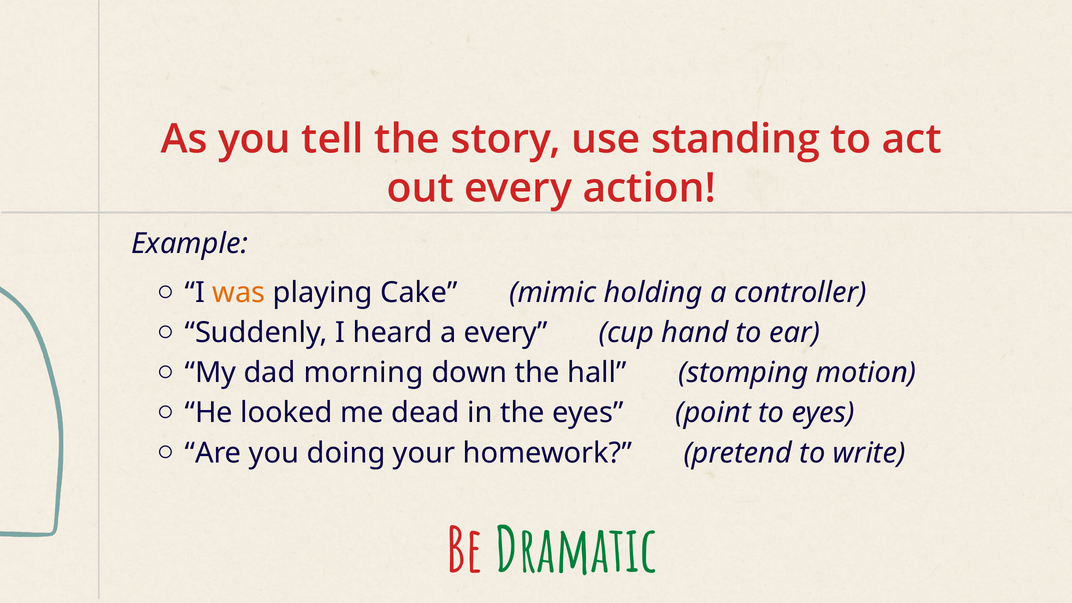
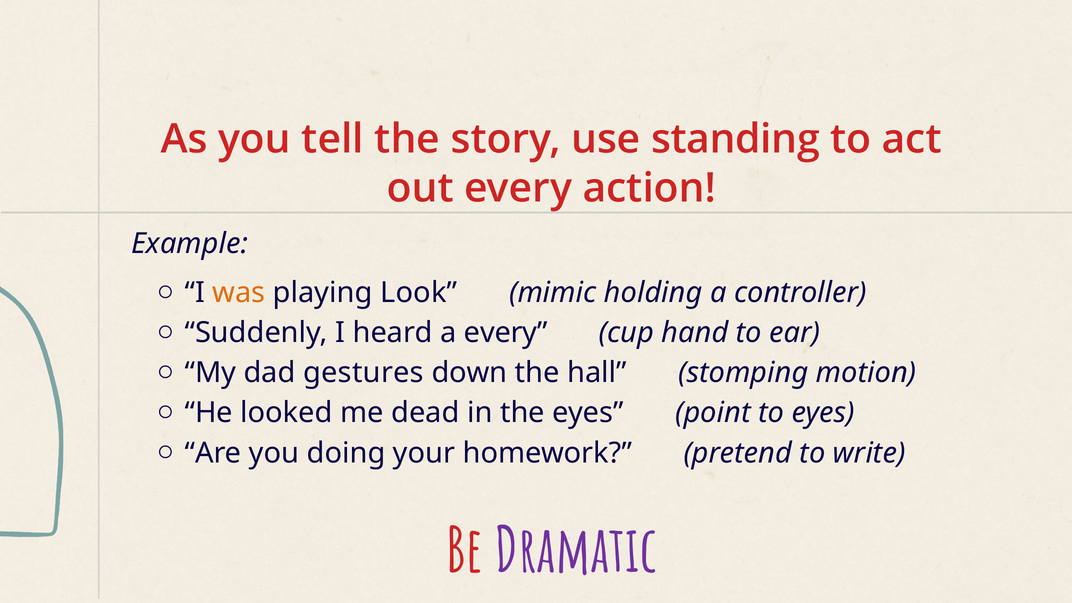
Cake: Cake -> Look
morning: morning -> gestures
Dramatic colour: green -> purple
